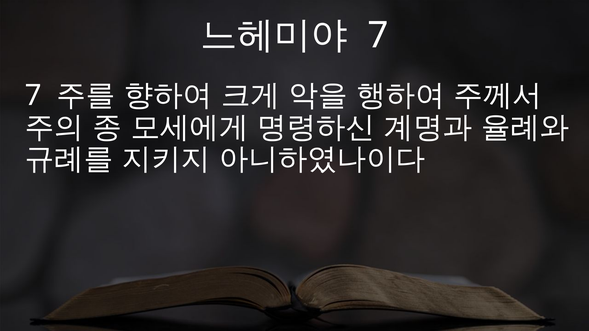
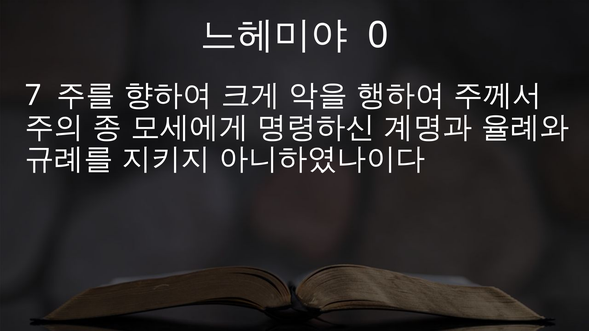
7 at (378, 35): 7 -> 0
